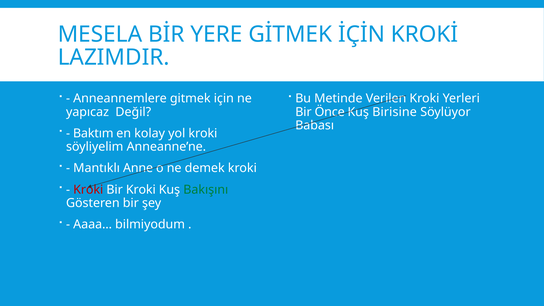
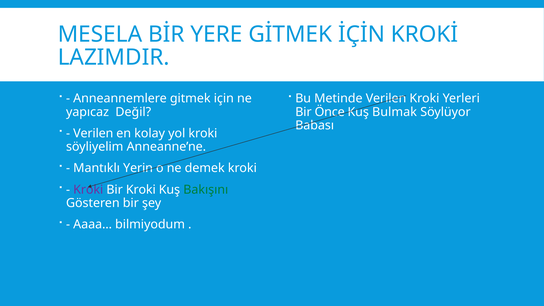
Birisine: Birisine -> Bulmak
Baktım at (93, 133): Baktım -> Verilen
Anne: Anne -> Yerin
Kroki at (88, 190) colour: red -> purple
